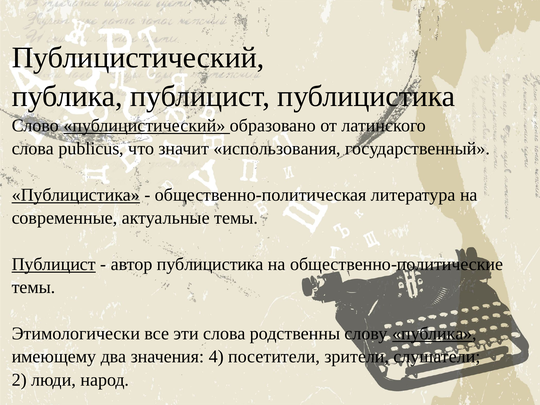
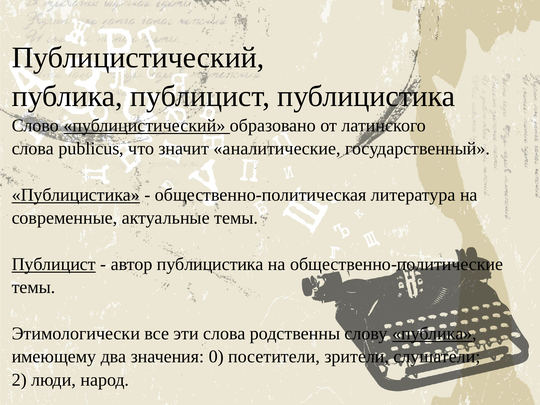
использования: использования -> аналитические
4: 4 -> 0
